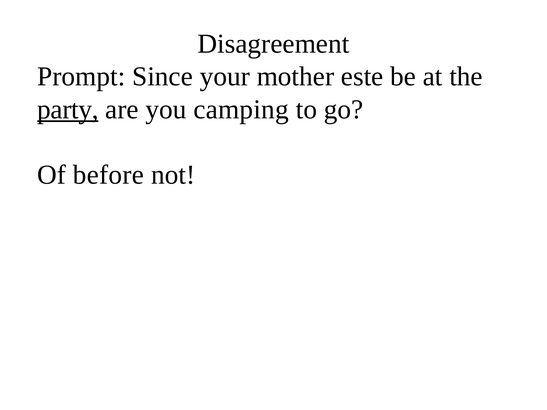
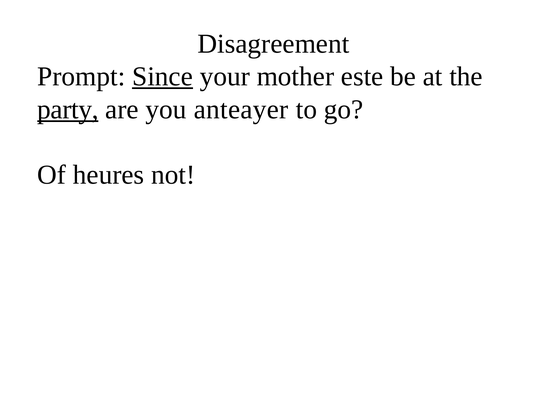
Since underline: none -> present
camping: camping -> anteayer
before: before -> heures
